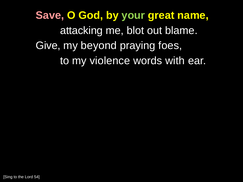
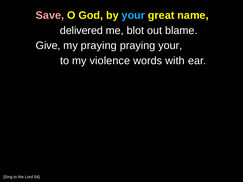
your at (133, 15) colour: light green -> light blue
attacking: attacking -> delivered
my beyond: beyond -> praying
praying foes: foes -> your
